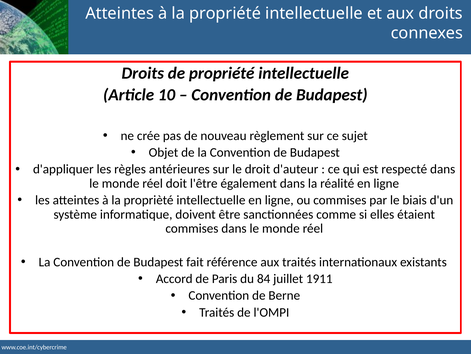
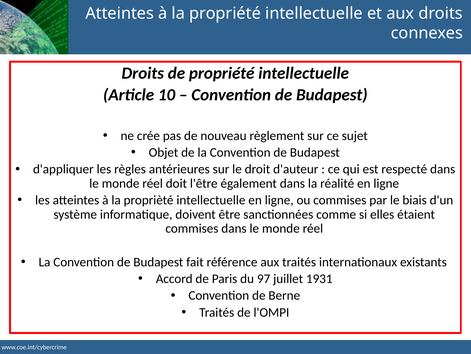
84: 84 -> 97
1911: 1911 -> 1931
